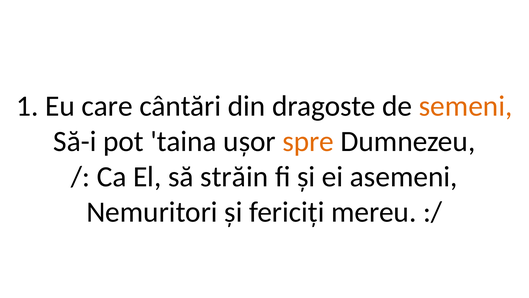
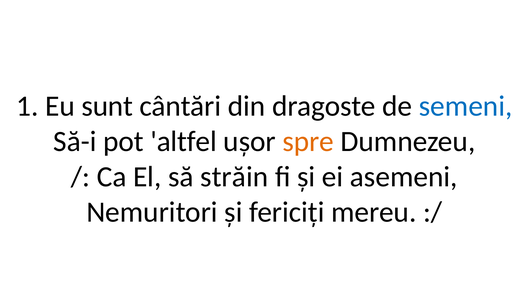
care: care -> sunt
semeni colour: orange -> blue
taina: taina -> altfel
